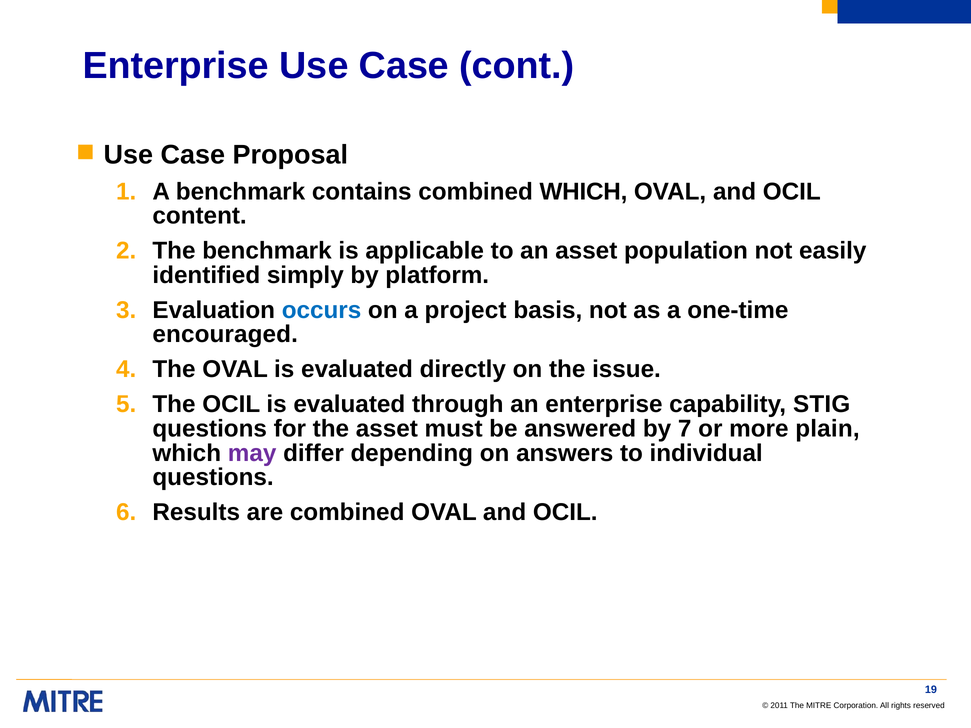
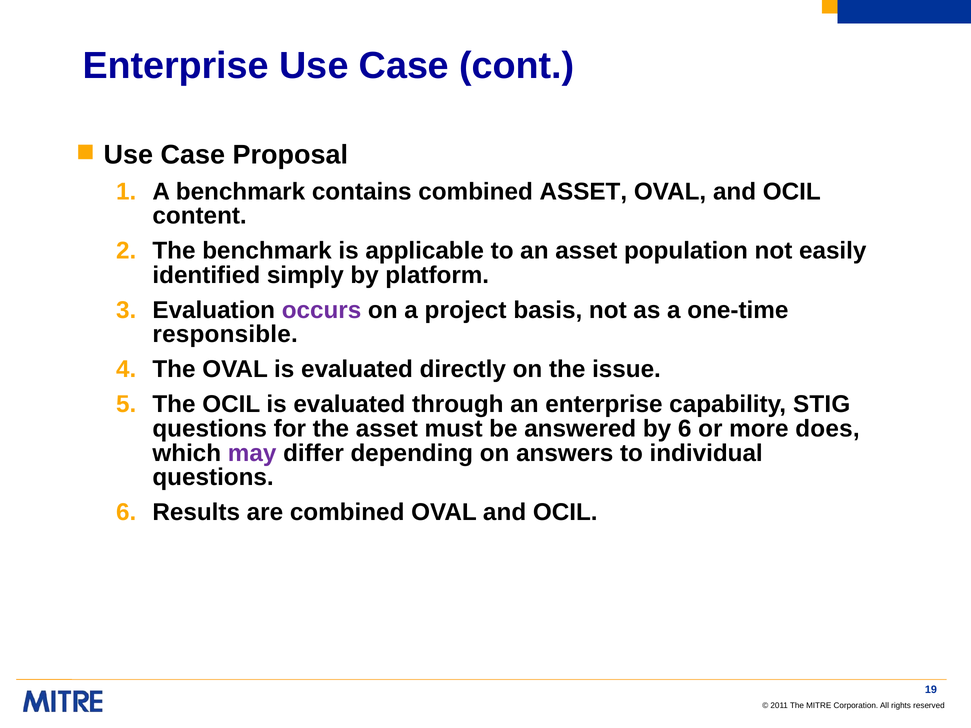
combined WHICH: WHICH -> ASSET
occurs colour: blue -> purple
encouraged: encouraged -> responsible
by 7: 7 -> 6
plain: plain -> does
